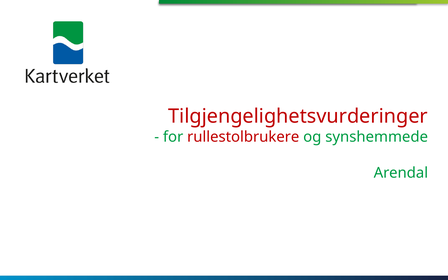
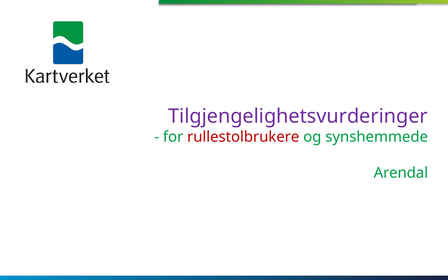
Tilgjengelighetsvurderinger colour: red -> purple
